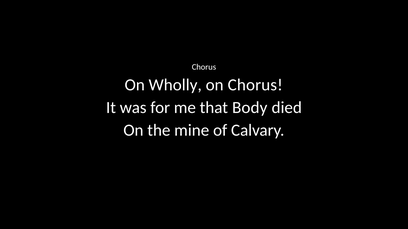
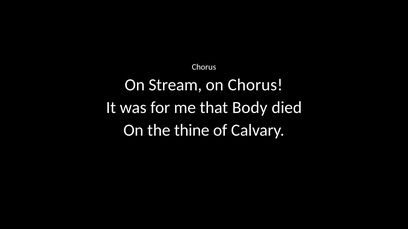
Wholly: Wholly -> Stream
mine: mine -> thine
